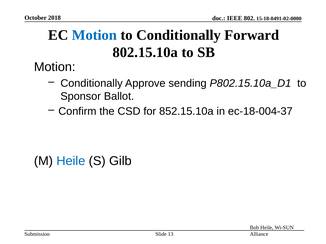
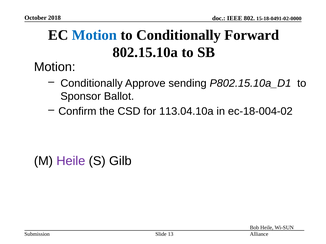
852.15.10a: 852.15.10a -> 113.04.10a
ec-18-004-37: ec-18-004-37 -> ec-18-004-02
Heile at (71, 161) colour: blue -> purple
